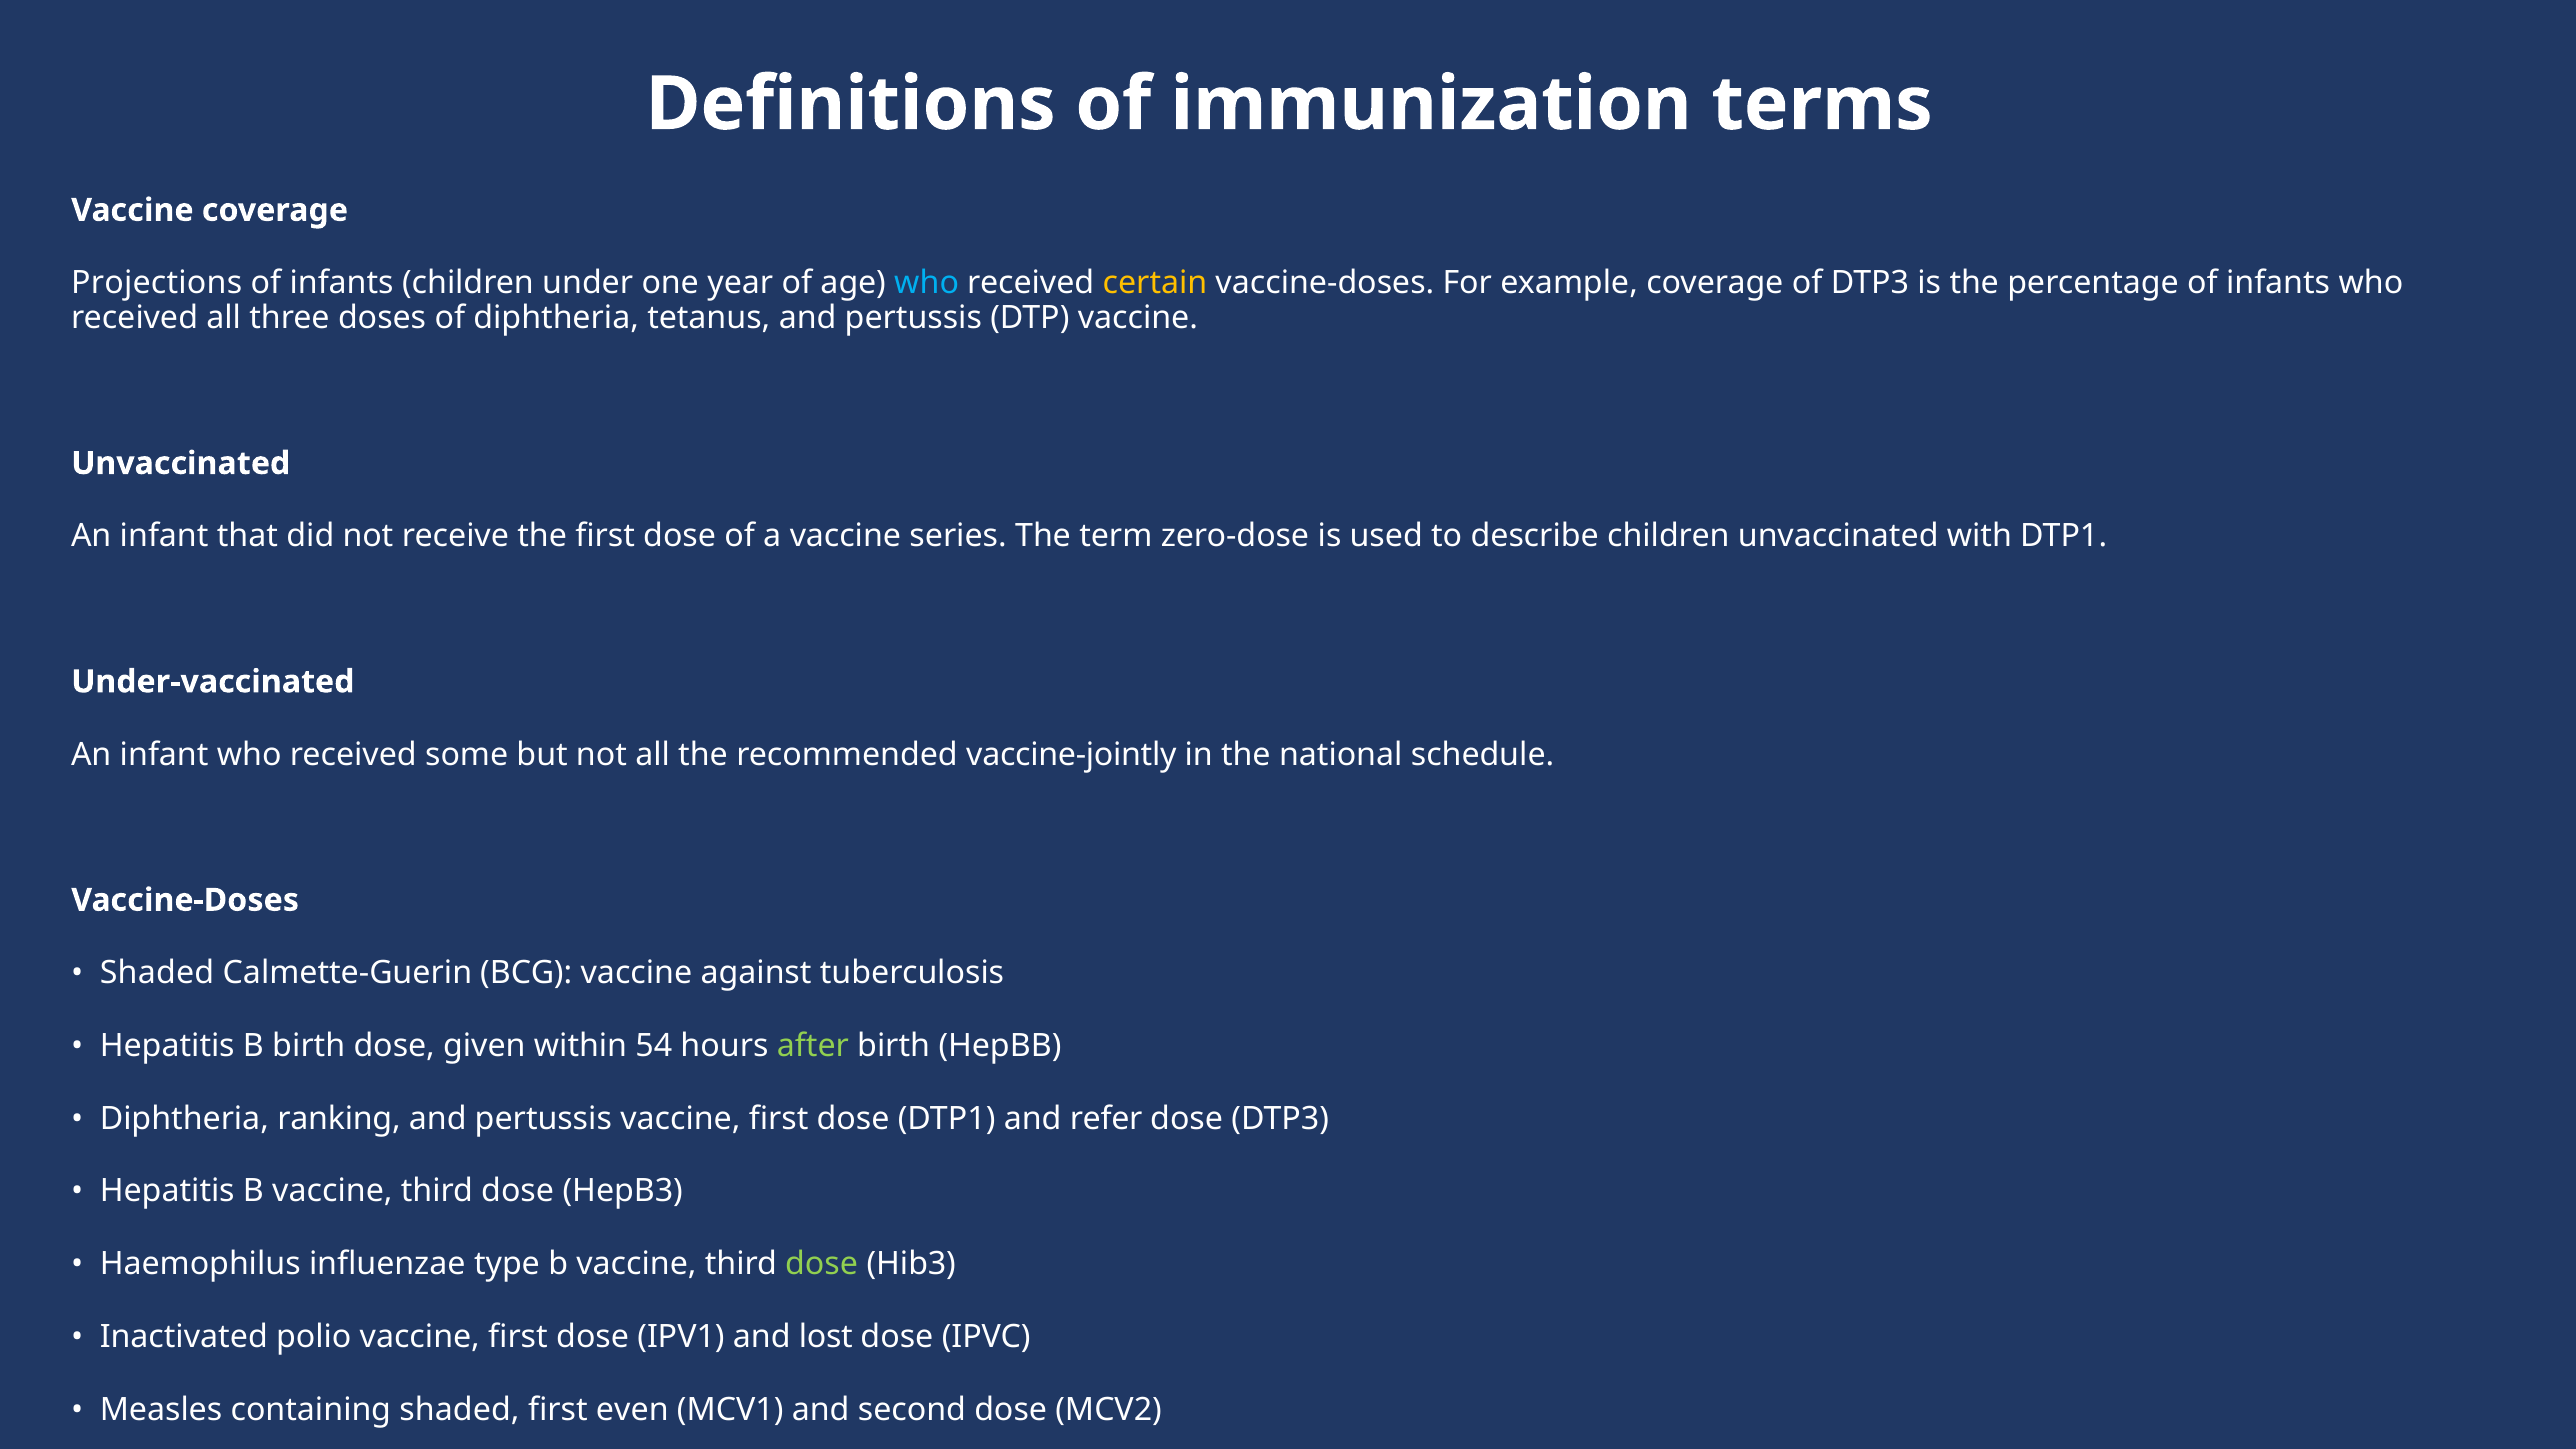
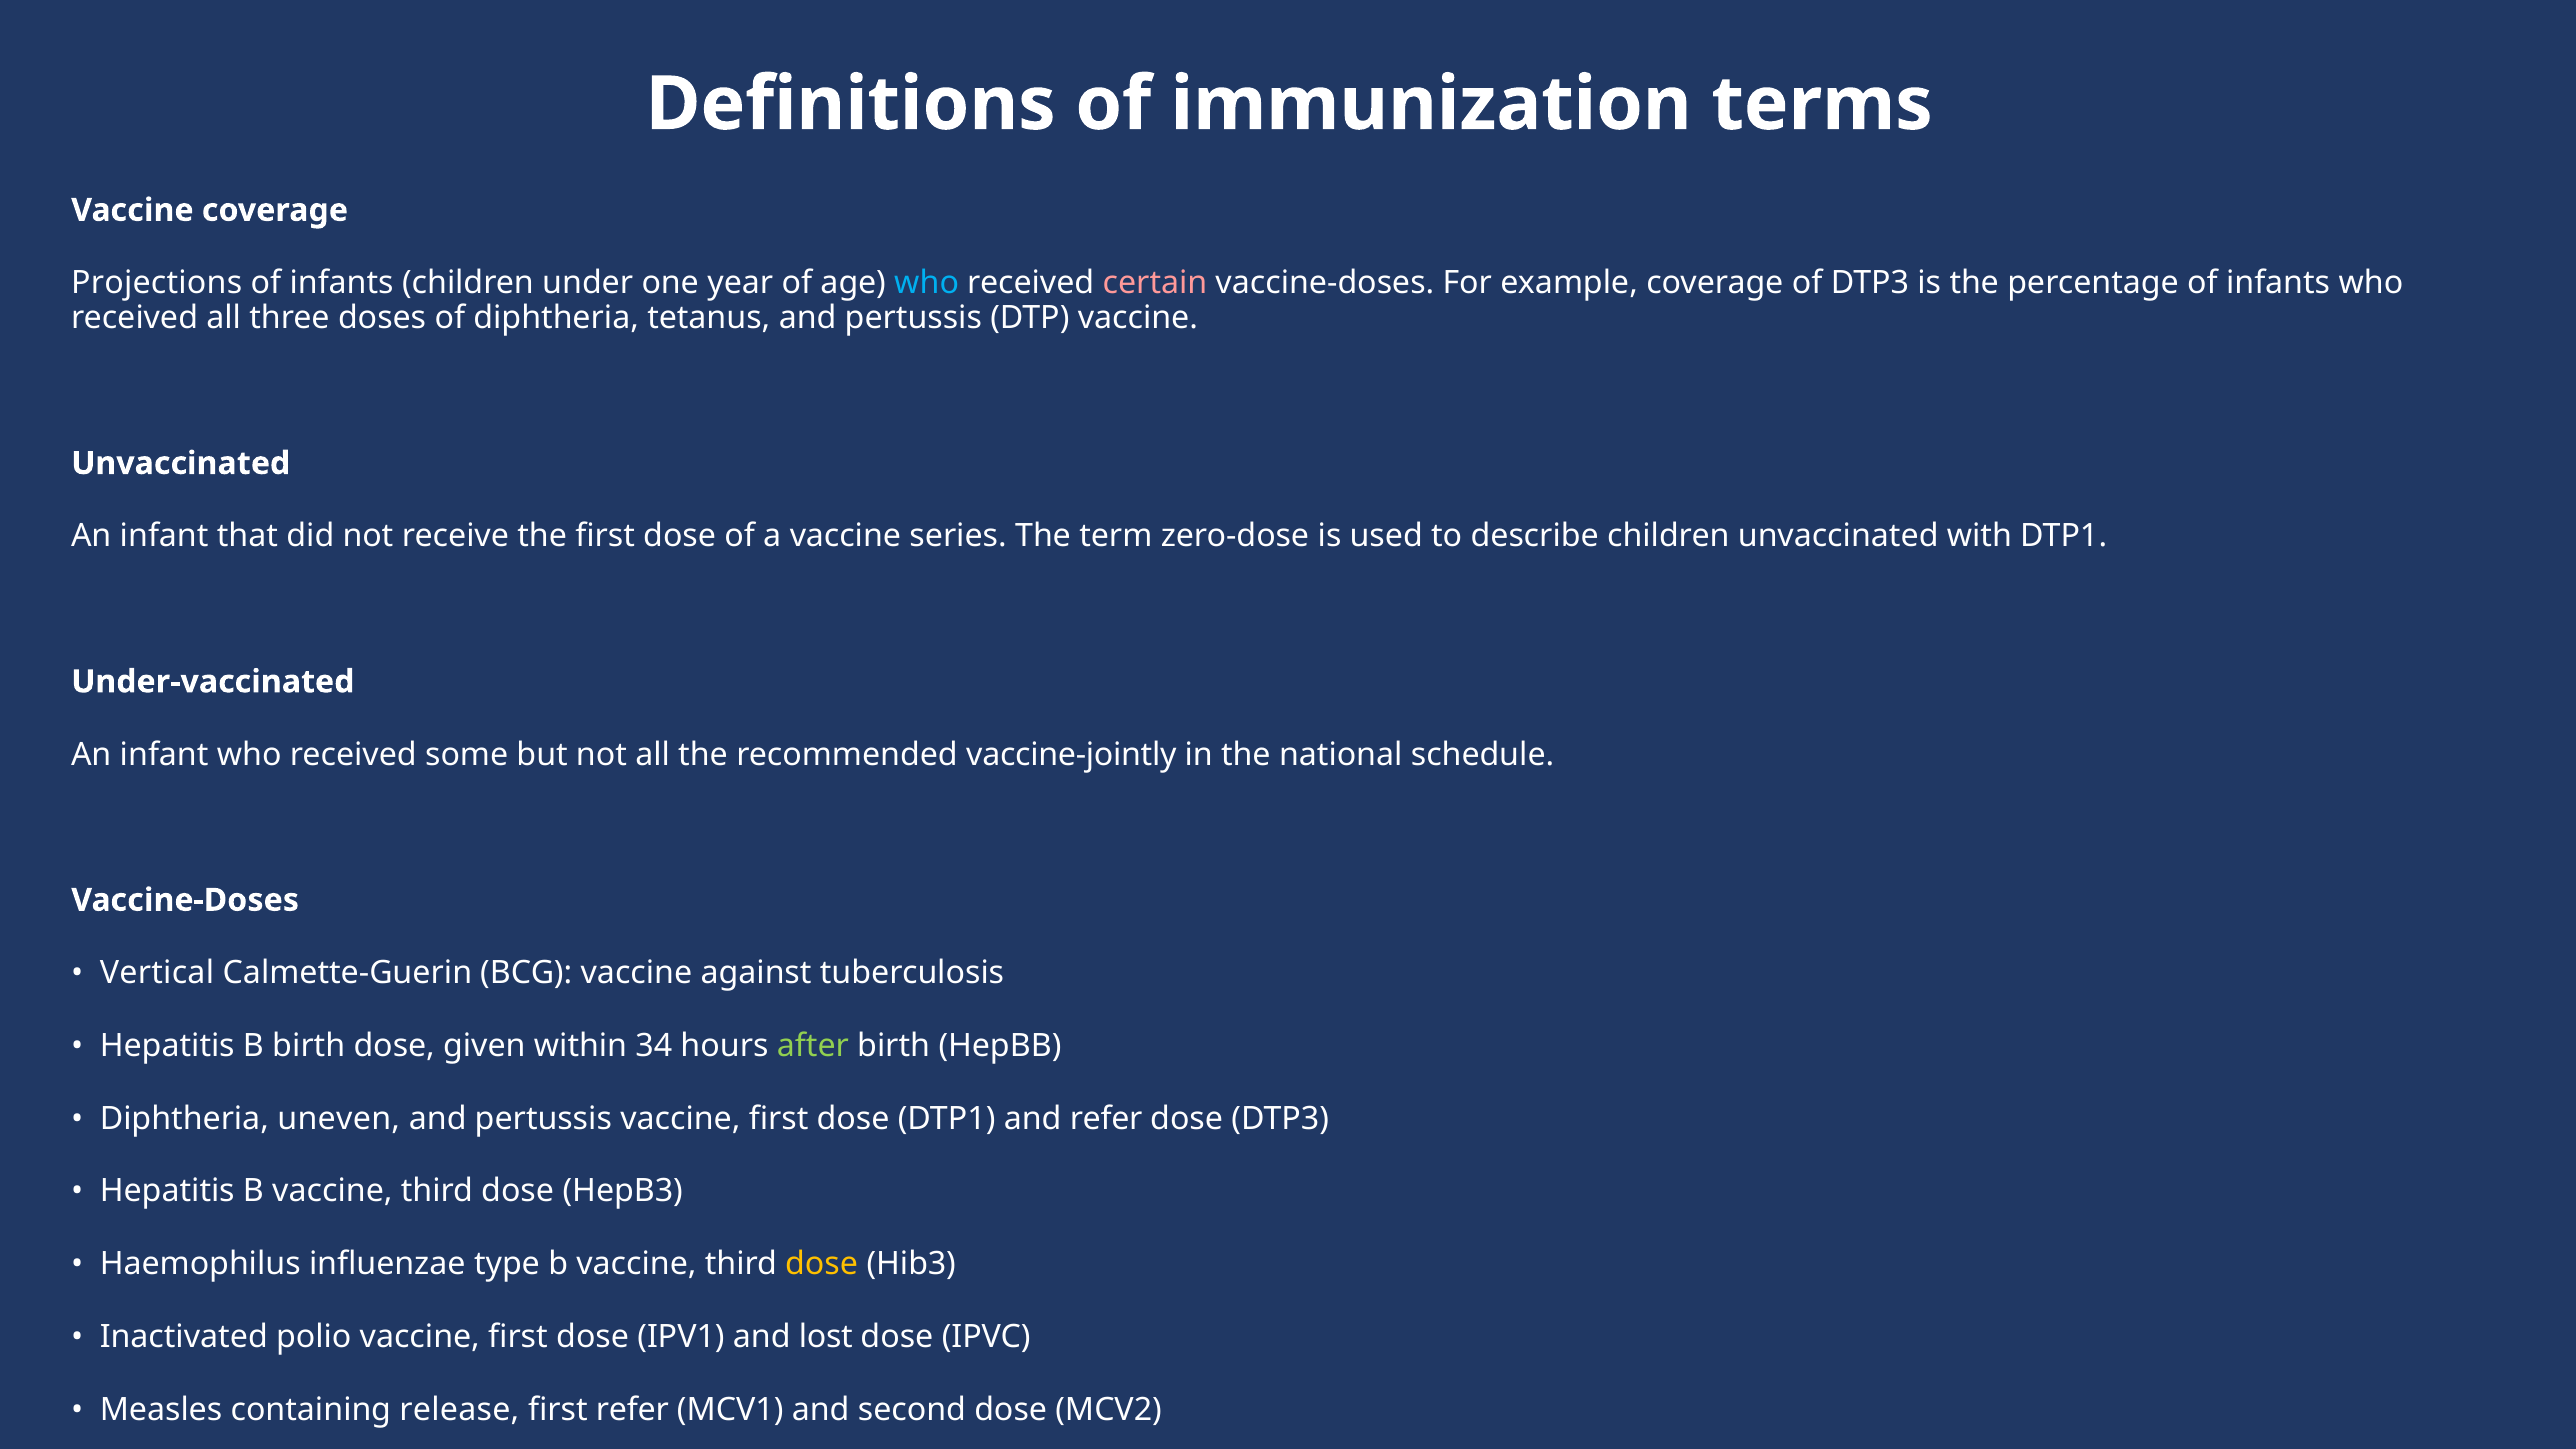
certain at (1155, 283) colour: yellow -> pink
Shaded at (157, 973): Shaded -> Vertical
54: 54 -> 34
ranking: ranking -> uneven
dose at (822, 1264) colour: light green -> yellow
containing shaded: shaded -> release
first even: even -> refer
